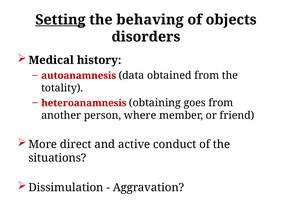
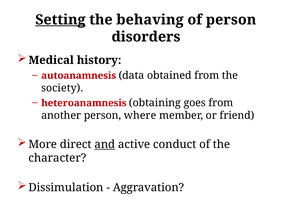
of objects: objects -> person
totality: totality -> society
and underline: none -> present
situations: situations -> character
